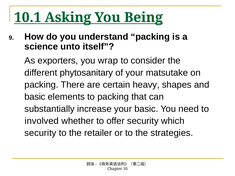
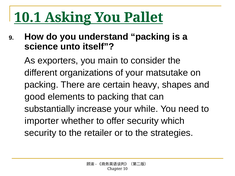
Being: Being -> Pallet
wrap: wrap -> main
phytosanitary: phytosanitary -> organizations
basic at (35, 97): basic -> good
your basic: basic -> while
involved: involved -> importer
